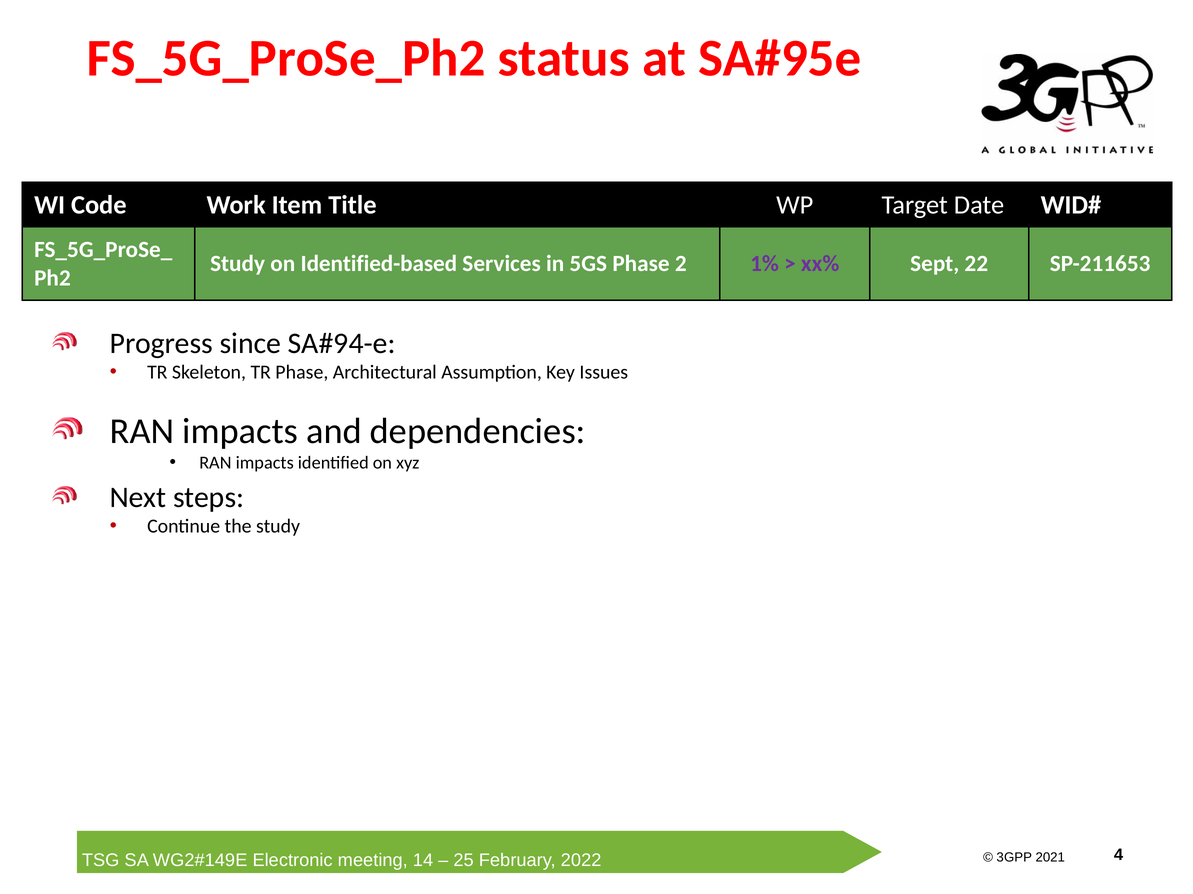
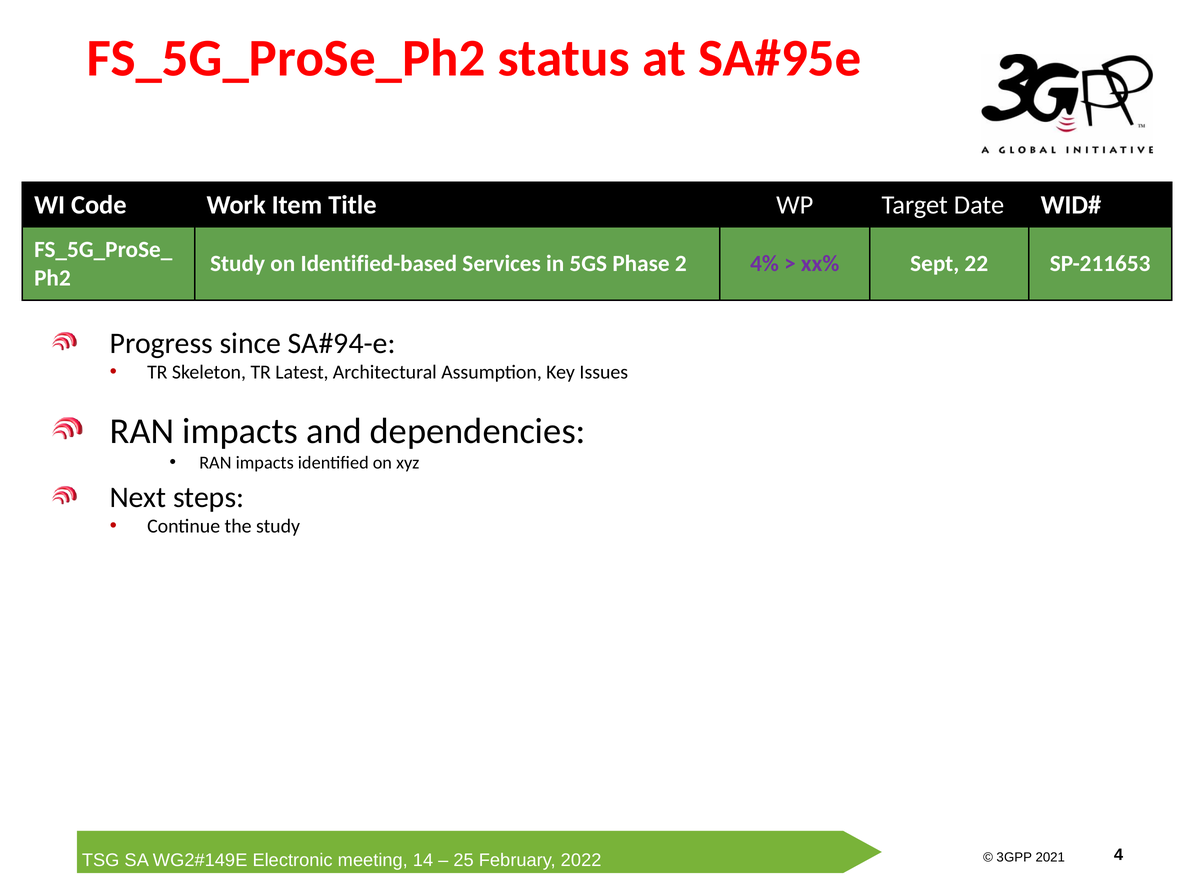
1%: 1% -> 4%
TR Phase: Phase -> Latest
